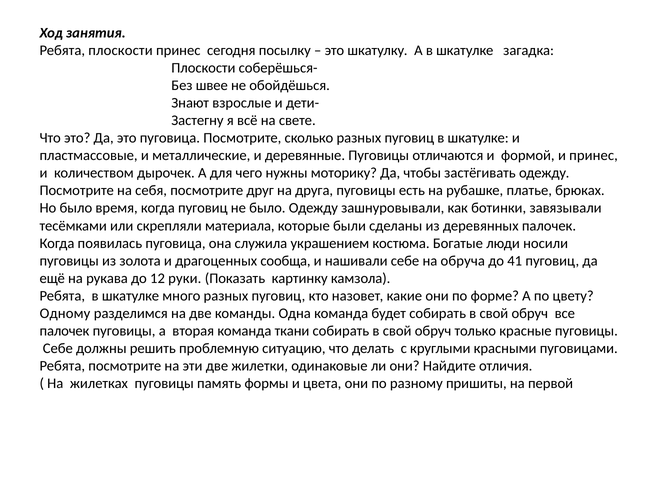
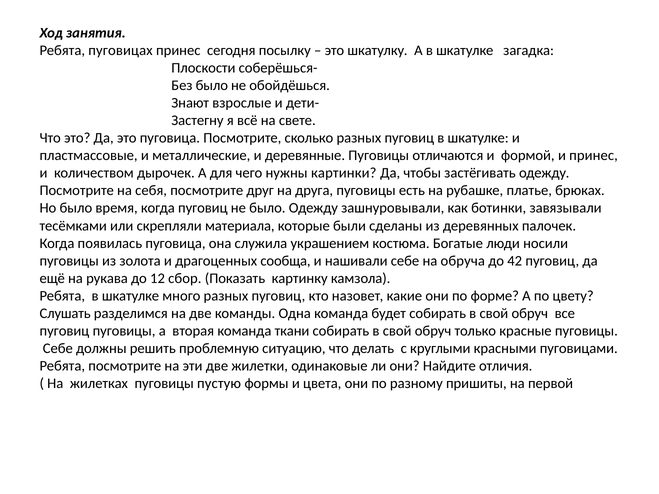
Ребята плоскости: плоскости -> пуговицах
Без швее: швее -> было
моторику: моторику -> картинки
41: 41 -> 42
руки: руки -> сбор
Одному: Одному -> Слушать
палочек at (64, 331): палочек -> пуговиц
память: память -> пустую
